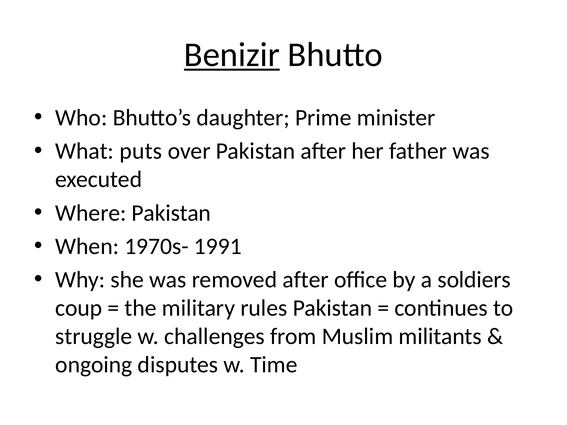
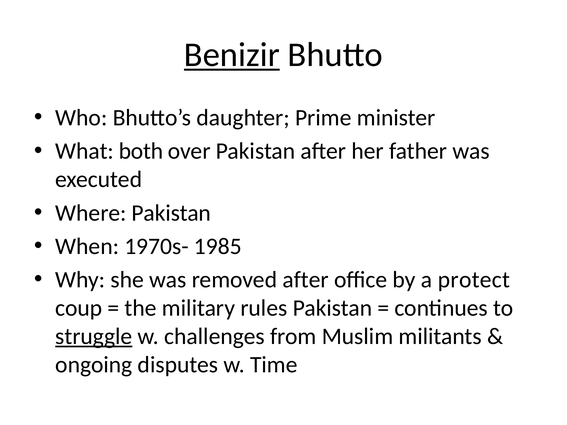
puts: puts -> both
1991: 1991 -> 1985
soldiers: soldiers -> protect
struggle underline: none -> present
